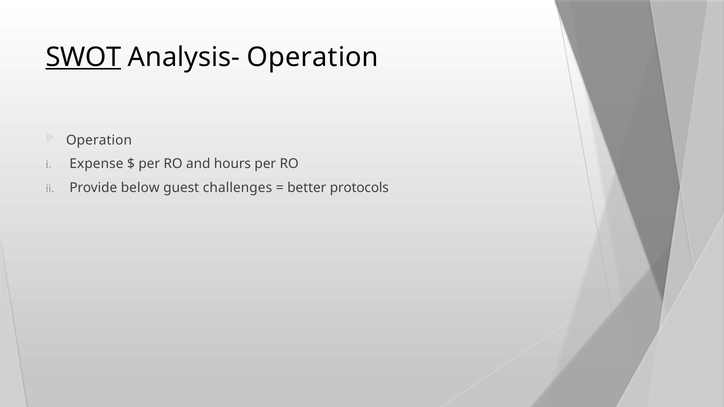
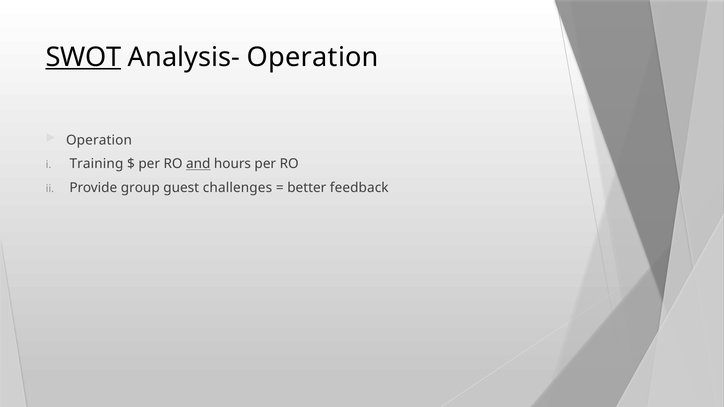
Expense: Expense -> Training
and underline: none -> present
below: below -> group
protocols: protocols -> feedback
